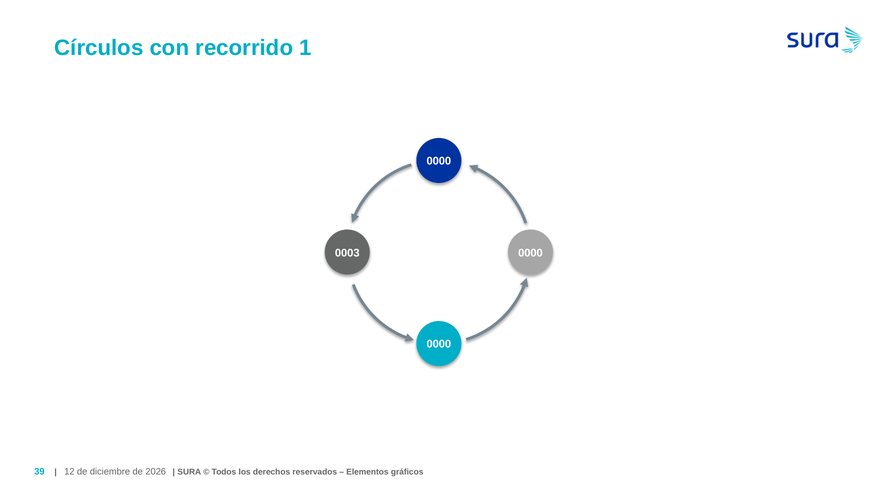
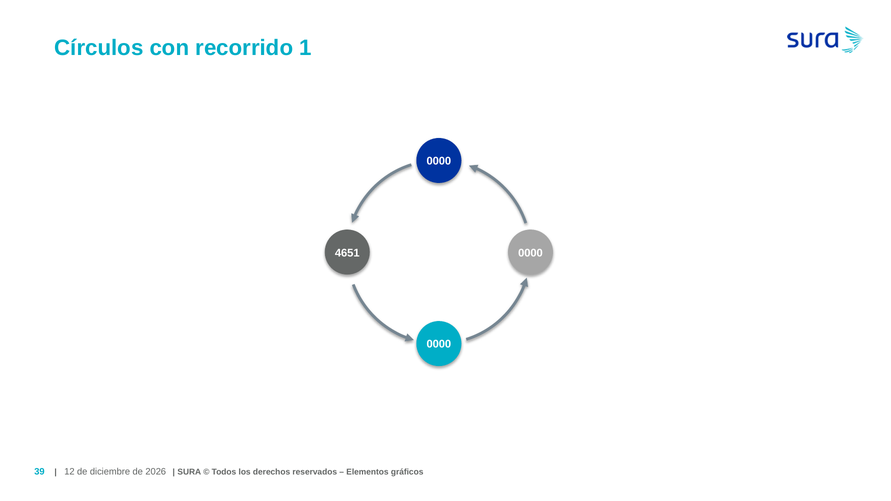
0003: 0003 -> 4651
